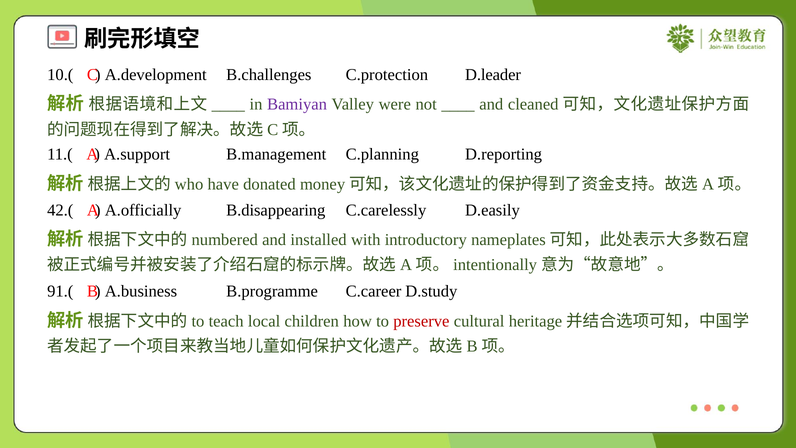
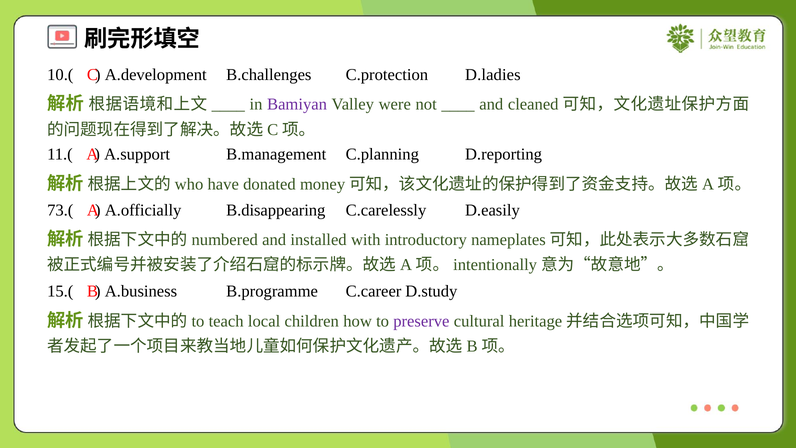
D.leader: D.leader -> D.ladies
42.(: 42.( -> 73.(
91.(: 91.( -> 15.(
preserve colour: red -> purple
